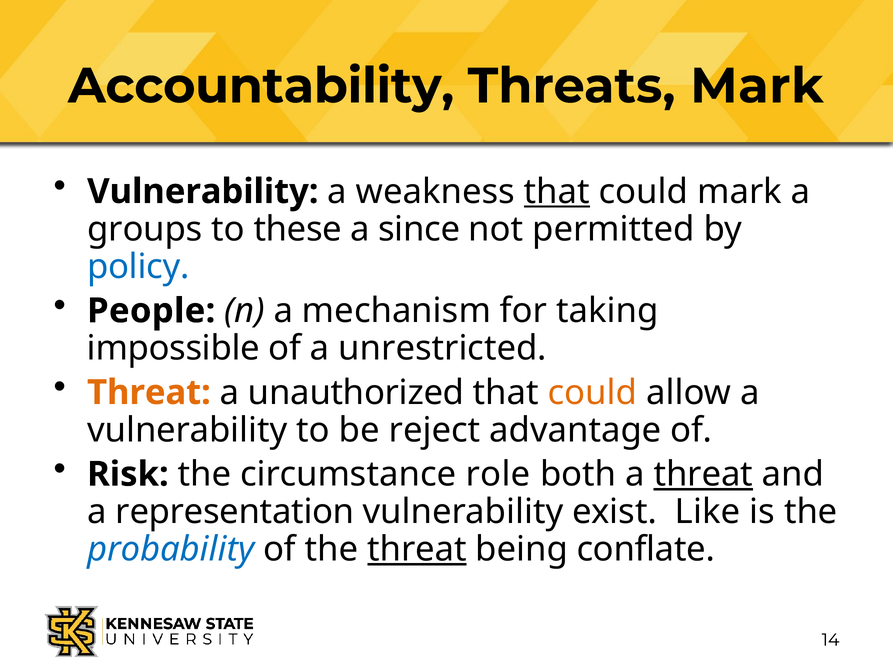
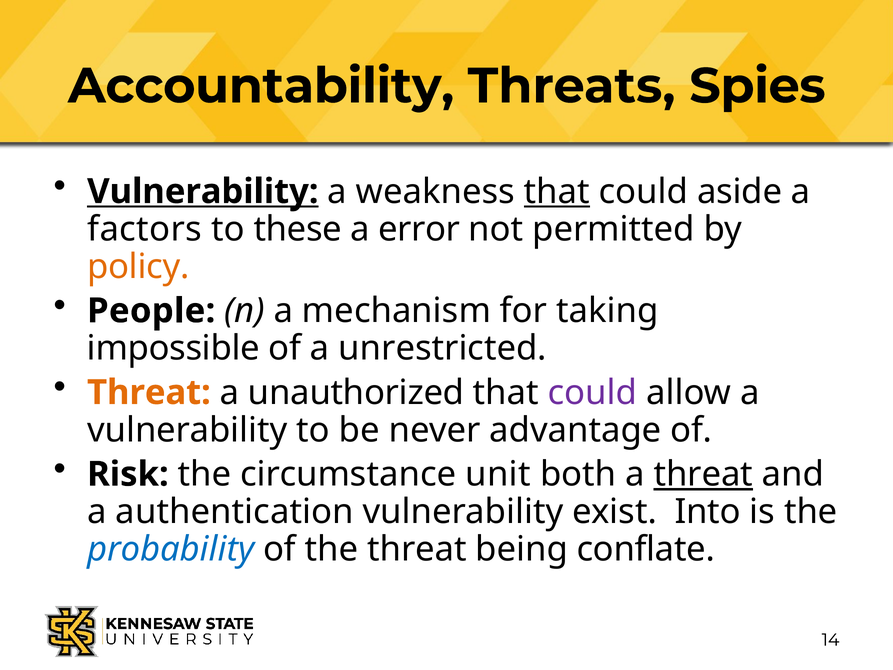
Threats Mark: Mark -> Spies
Vulnerability at (203, 191) underline: none -> present
could mark: mark -> aside
groups: groups -> factors
since: since -> error
policy colour: blue -> orange
could at (593, 392) colour: orange -> purple
reject: reject -> never
role: role -> unit
representation: representation -> authentication
Like: Like -> Into
threat at (417, 549) underline: present -> none
